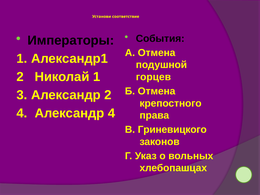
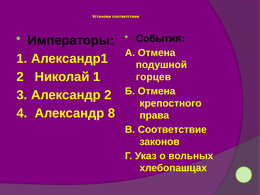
Александр 4: 4 -> 8
В Гриневицкого: Гриневицкого -> Соответствие
